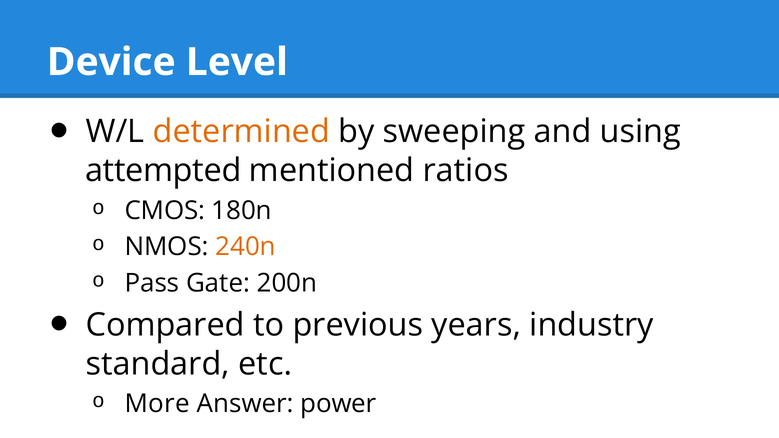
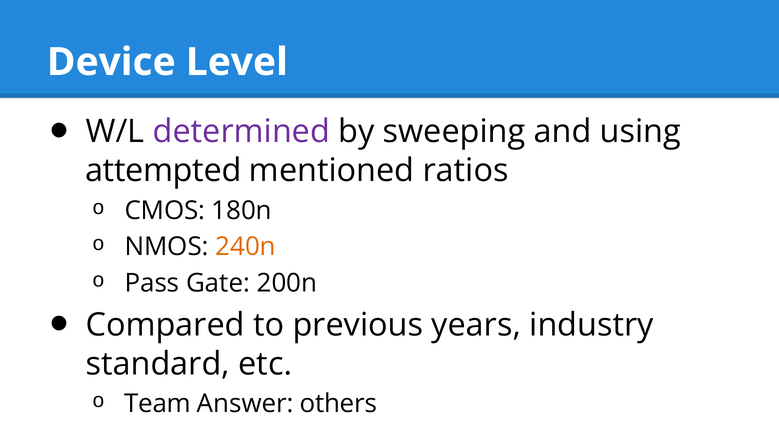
determined colour: orange -> purple
More: More -> Team
power: power -> others
